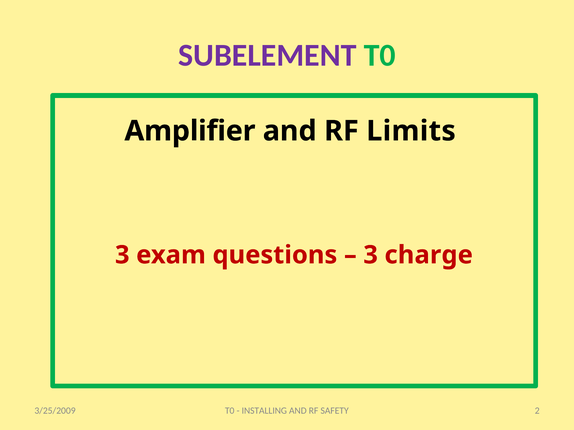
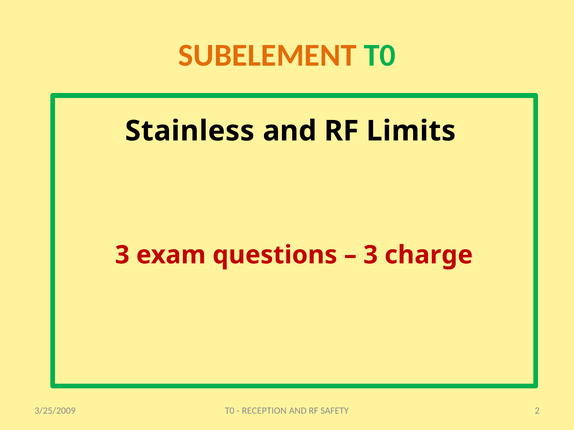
SUBELEMENT colour: purple -> orange
Amplifier: Amplifier -> Stainless
INSTALLING: INSTALLING -> RECEPTION
